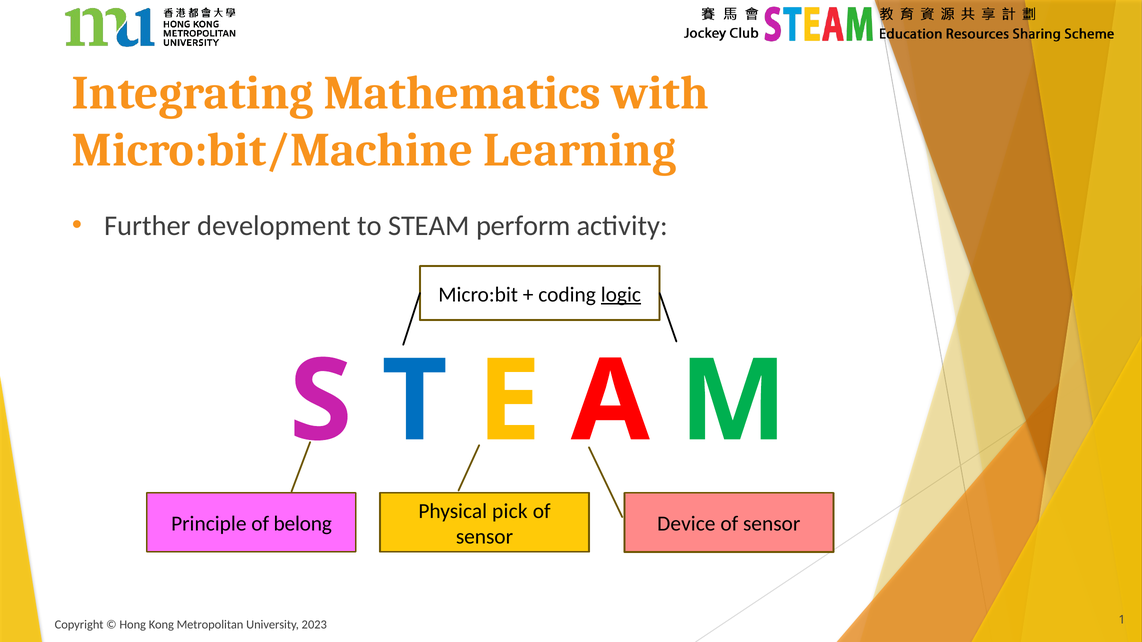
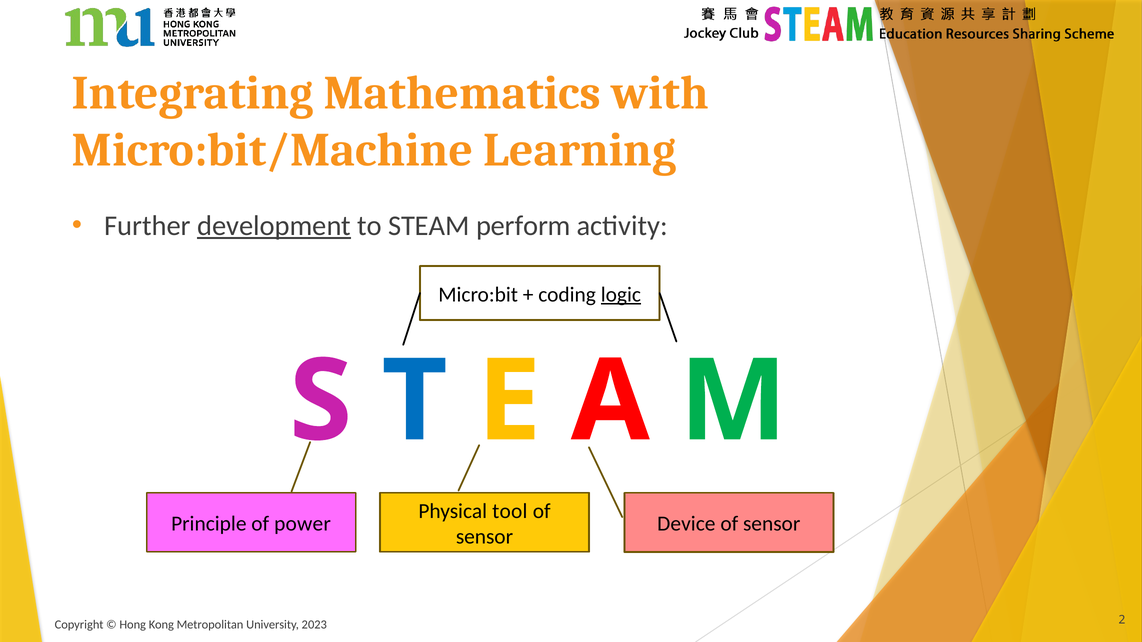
development underline: none -> present
pick: pick -> tool
belong: belong -> power
1: 1 -> 2
